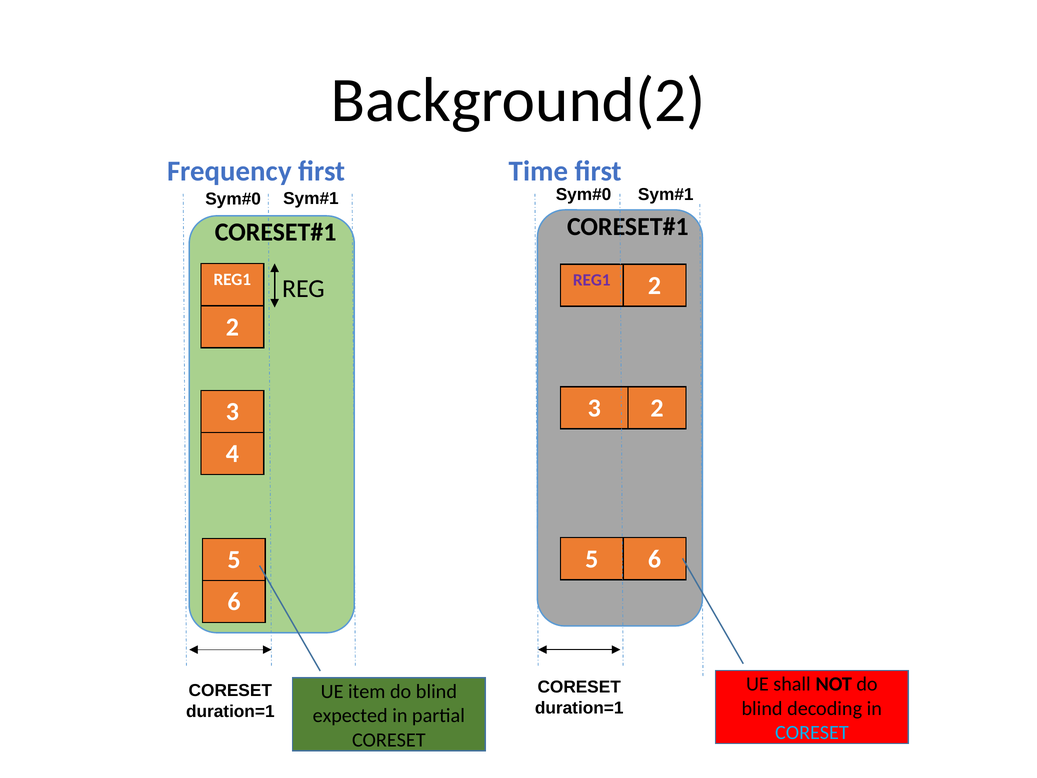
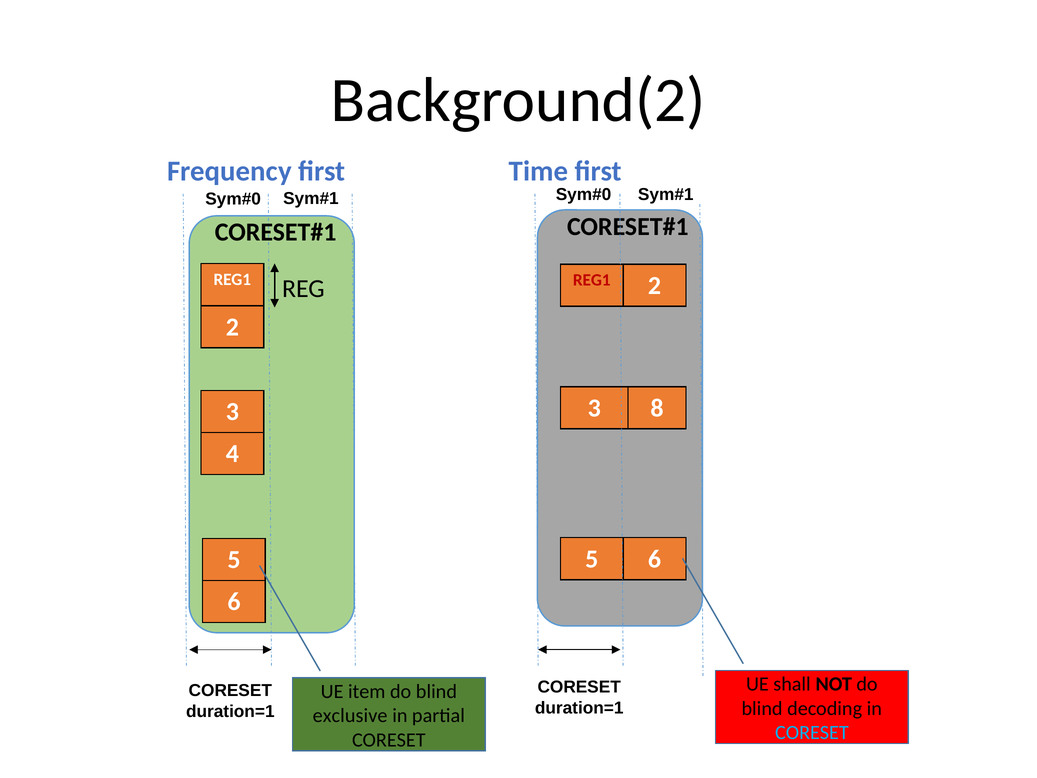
REG1 at (592, 280) colour: purple -> red
3 2: 2 -> 8
expected: expected -> exclusive
